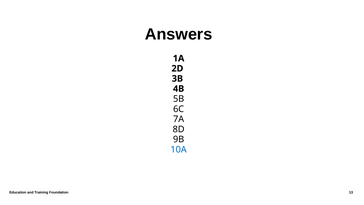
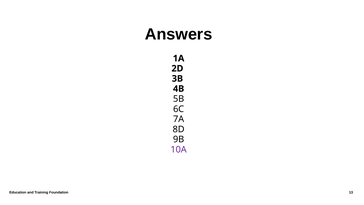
10A colour: blue -> purple
